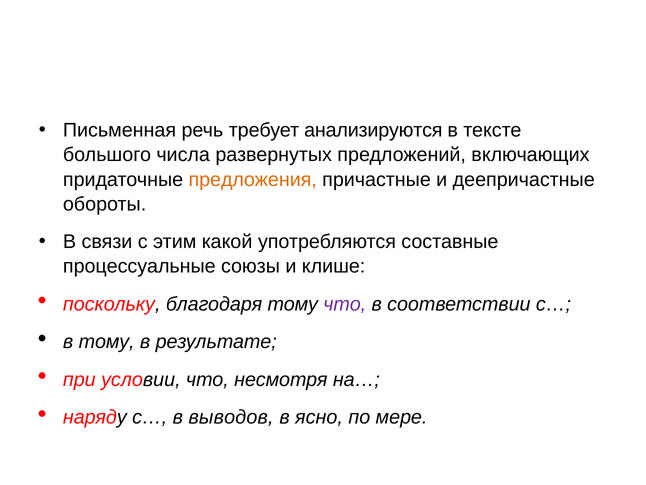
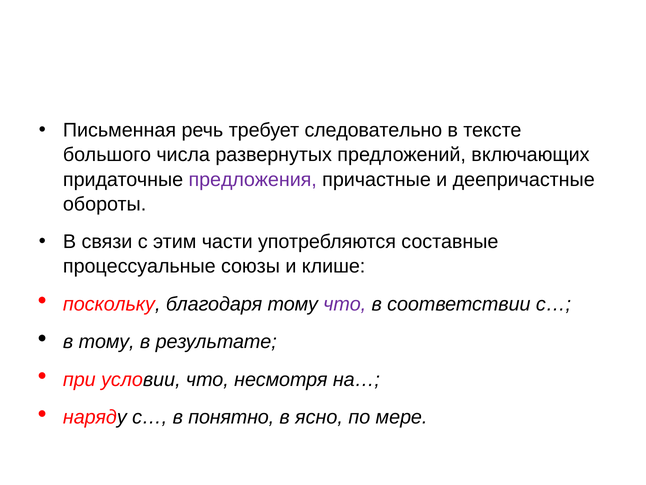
анализируются: анализируются -> следовательно
предложения colour: orange -> purple
какой: какой -> части
выводов: выводов -> понятно
